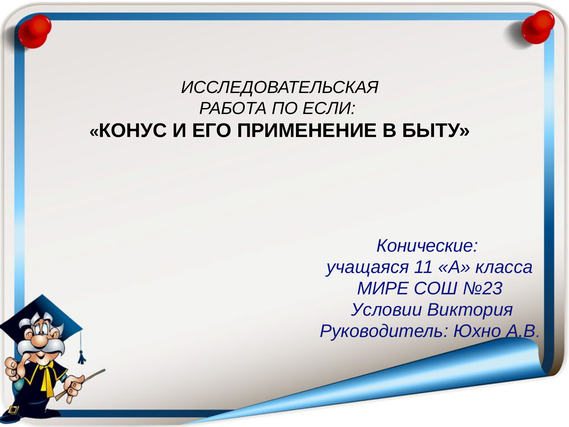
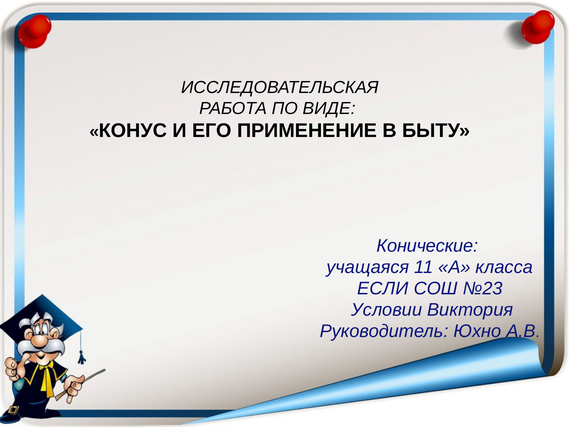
ЕСЛИ: ЕСЛИ -> ВИДЕ
МИРЕ: МИРЕ -> ЕСЛИ
